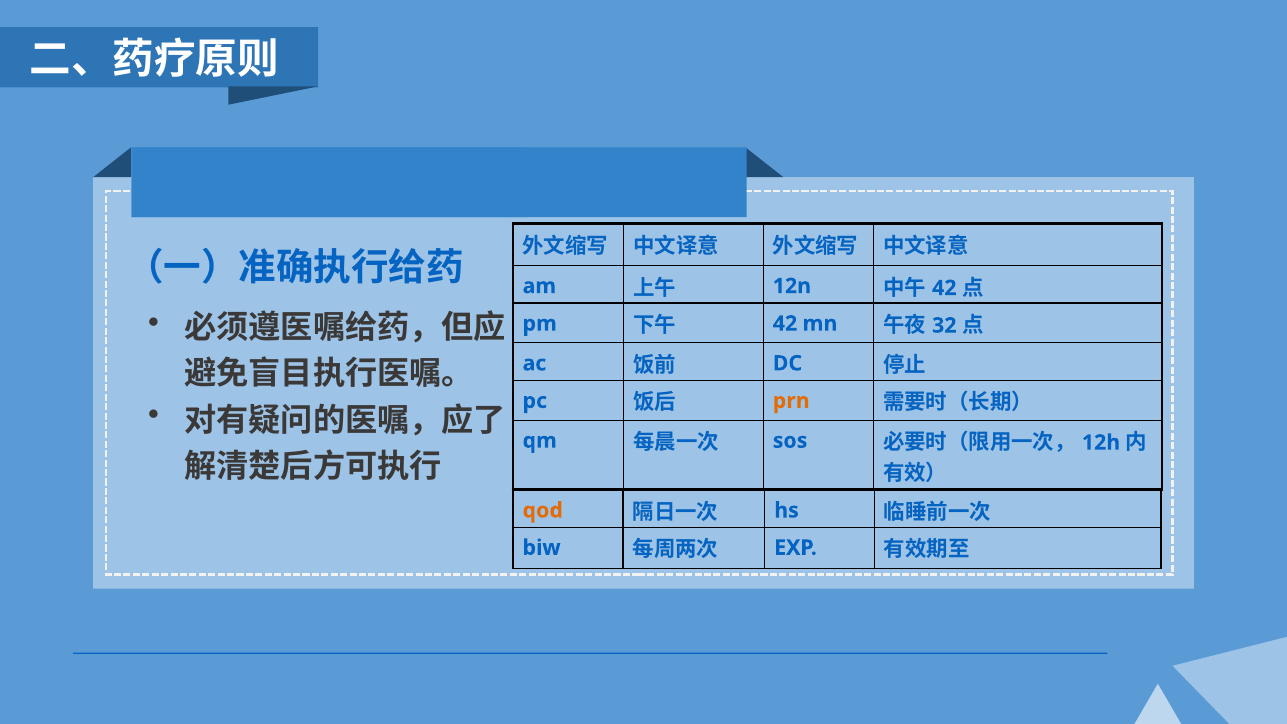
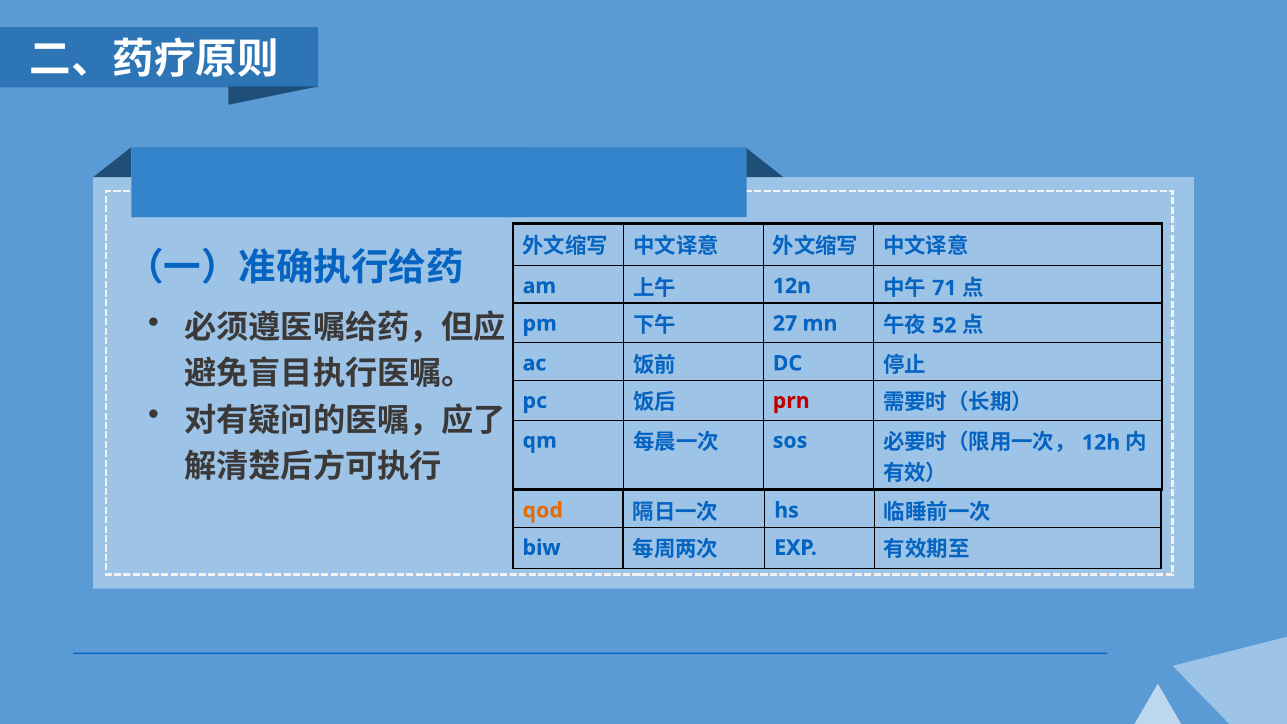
42 at (944, 288): 42 -> 71
42 at (785, 324): 42 -> 27
32: 32 -> 52
prn colour: orange -> red
